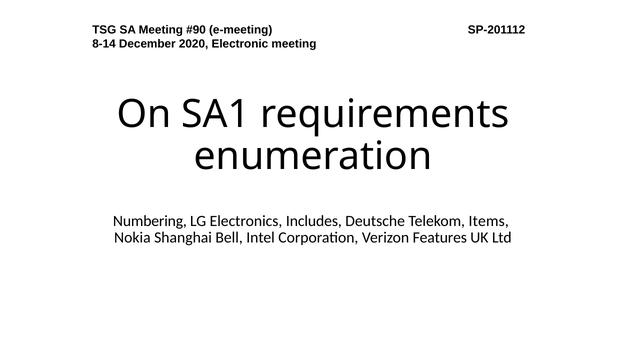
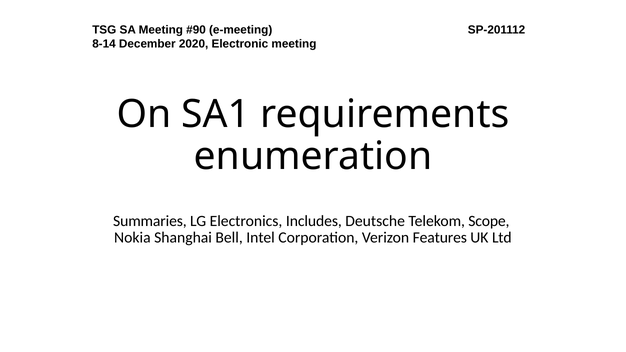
Numbering: Numbering -> Summaries
Items: Items -> Scope
